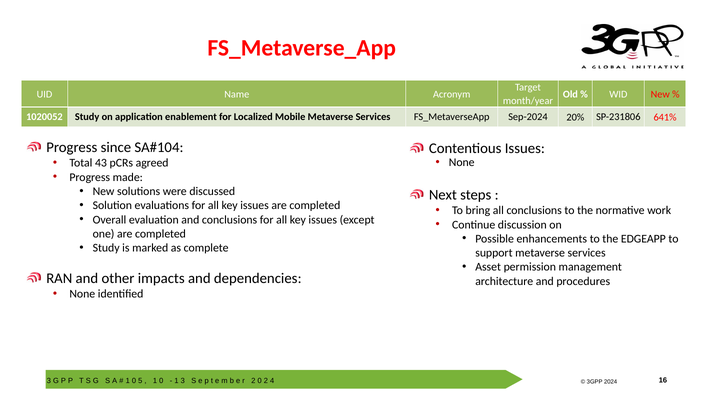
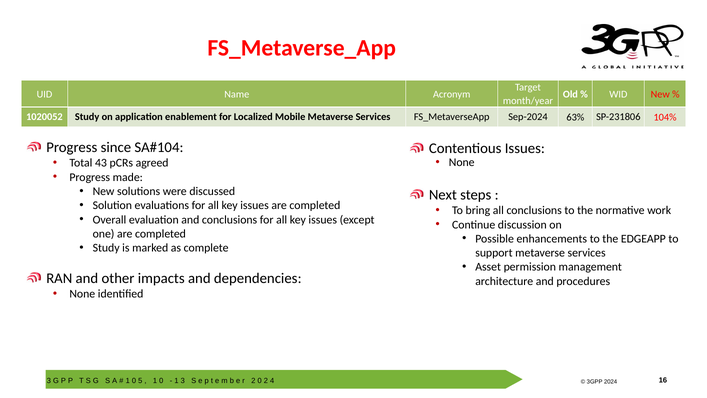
20%: 20% -> 63%
641%: 641% -> 104%
